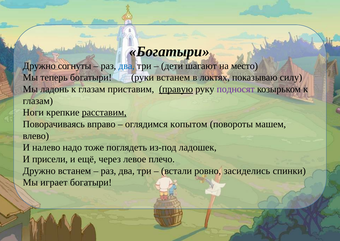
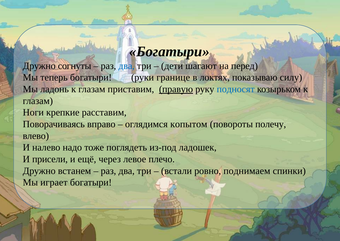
место: место -> перед
руки встанем: встанем -> границе
подносят colour: purple -> blue
расставим underline: present -> none
машем: машем -> полечу
засиделись: засиделись -> поднимаем
